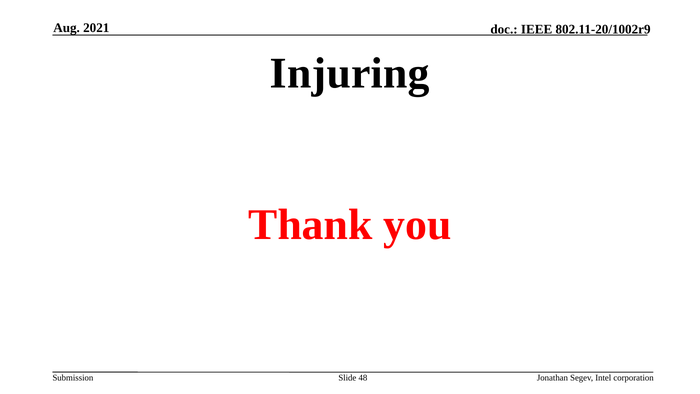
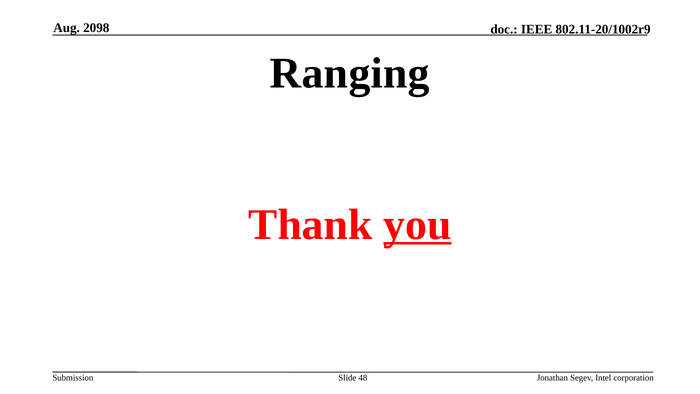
2021: 2021 -> 2098
Injuring: Injuring -> Ranging
you underline: none -> present
